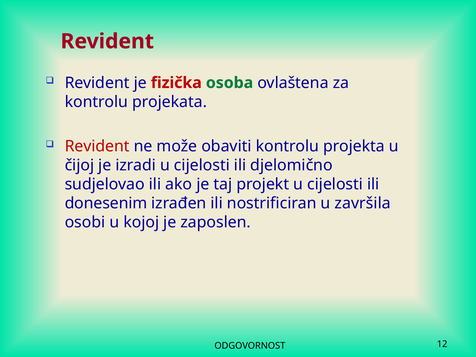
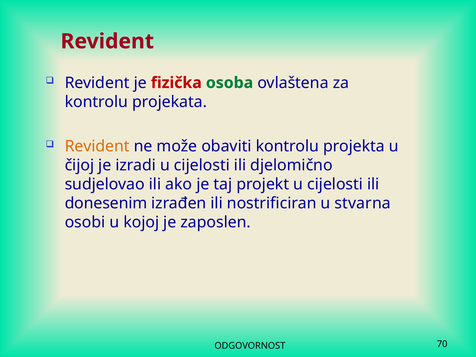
Revident at (97, 146) colour: red -> orange
završila: završila -> stvarna
12: 12 -> 70
